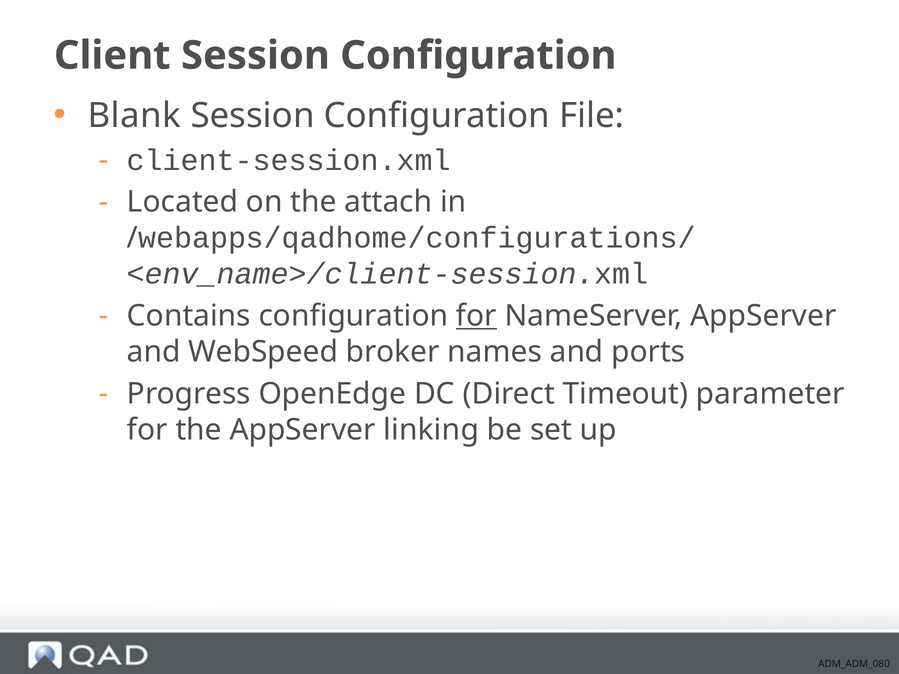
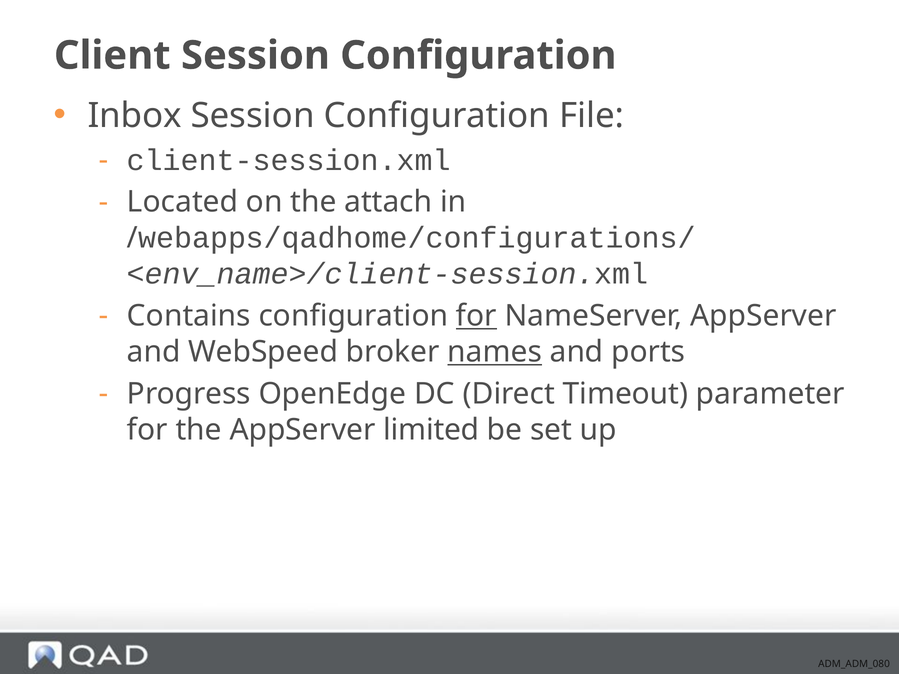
Blank: Blank -> Inbox
names underline: none -> present
linking: linking -> limited
